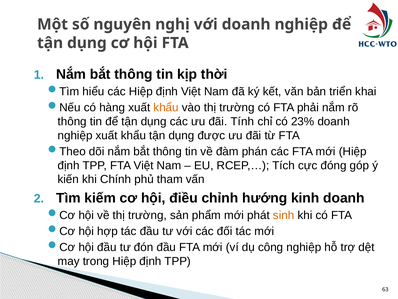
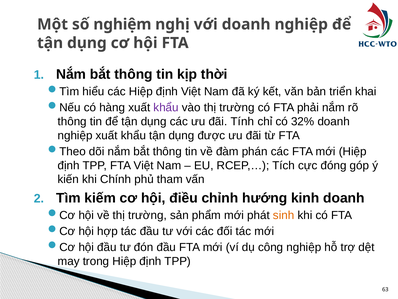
nguyên: nguyên -> nghiệm
khẩu at (166, 107) colour: orange -> purple
23%: 23% -> 32%
